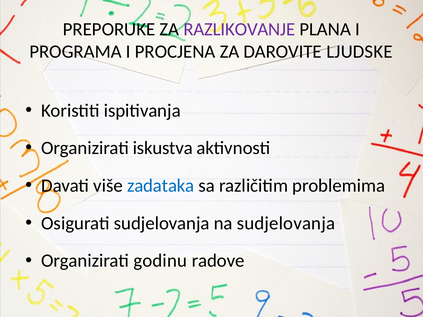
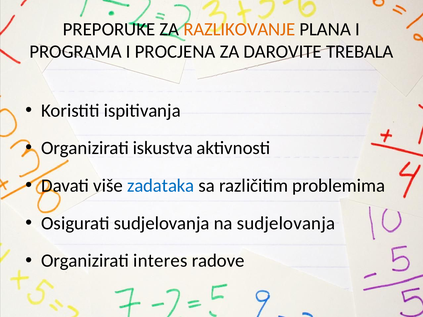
RAZLIKOVANJE colour: purple -> orange
LJUDSKE: LJUDSKE -> TREBALA
godinu: godinu -> interes
